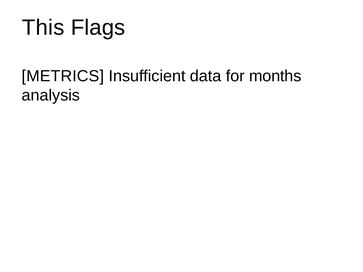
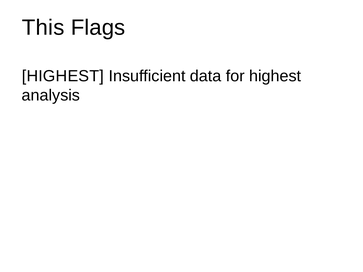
METRICS at (63, 76): METRICS -> HIGHEST
for months: months -> highest
